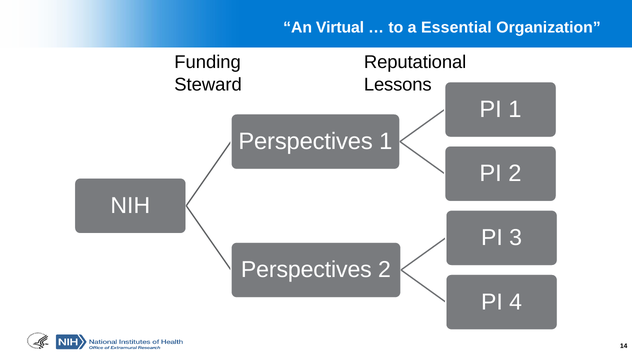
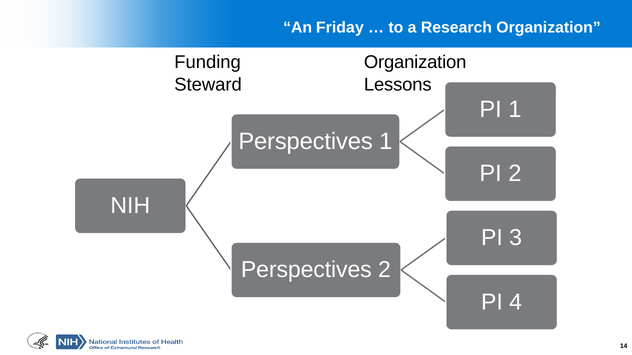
Virtual: Virtual -> Friday
Essential: Essential -> Research
Funding Reputational: Reputational -> Organization
